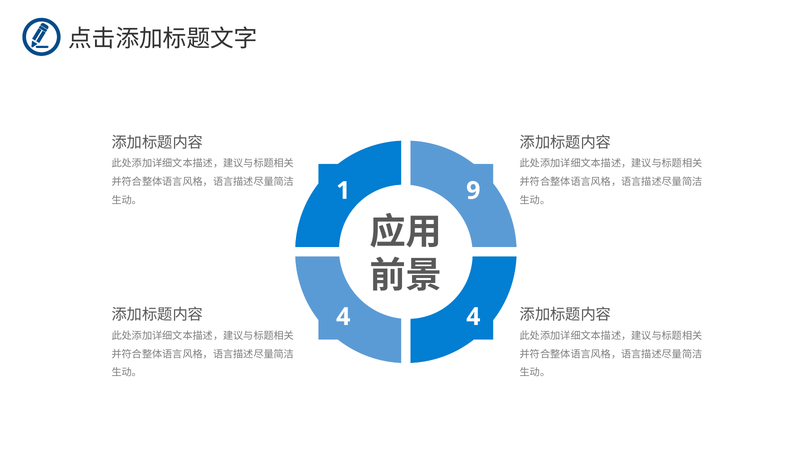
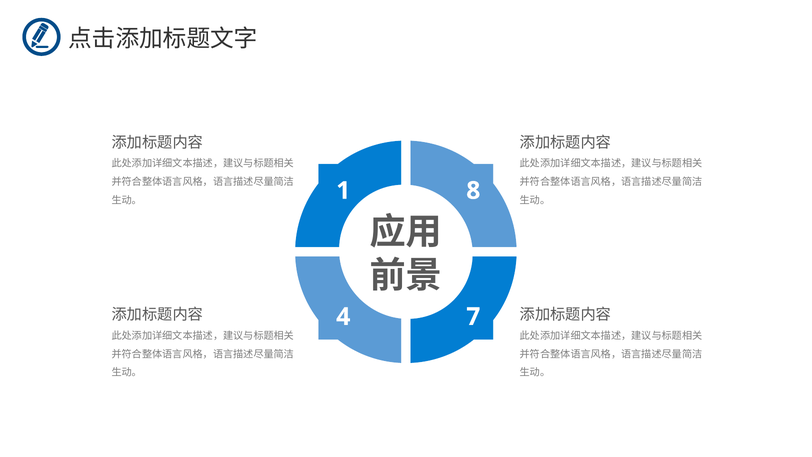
9: 9 -> 8
4 4: 4 -> 7
